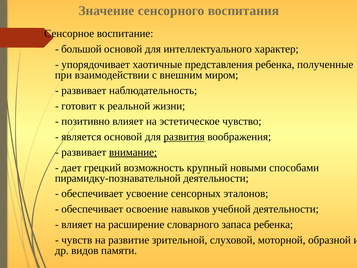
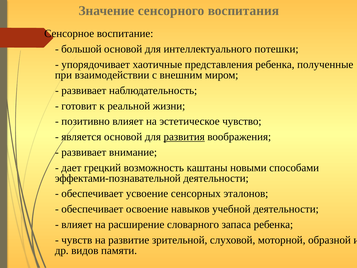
характер: характер -> потешки
внимание underline: present -> none
крупный: крупный -> каштаны
пирамидку-познавательной: пирамидку-познавательной -> эффектами-познавательной
